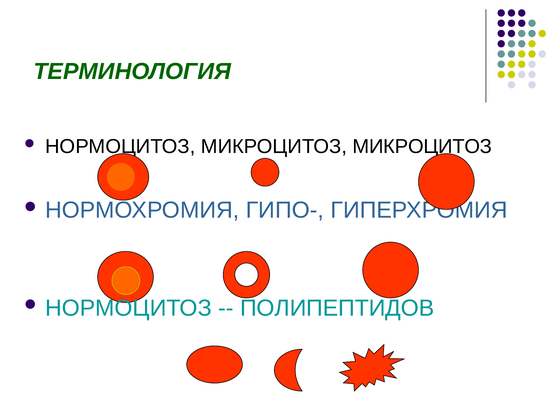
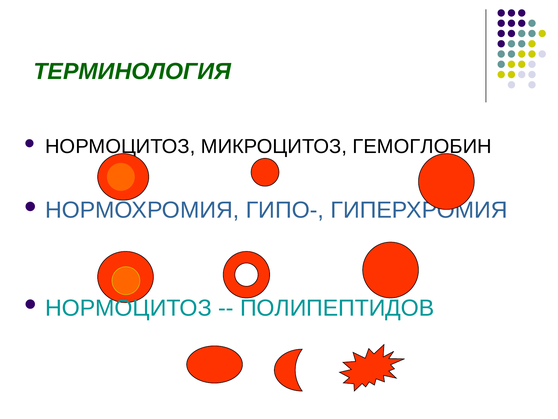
МИКРОЦИТОЗ МИКРОЦИТОЗ: МИКРОЦИТОЗ -> ГЕМОГЛОБИН
